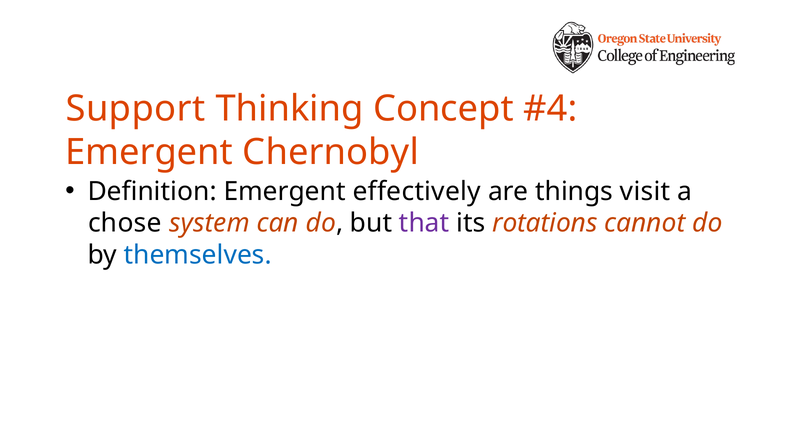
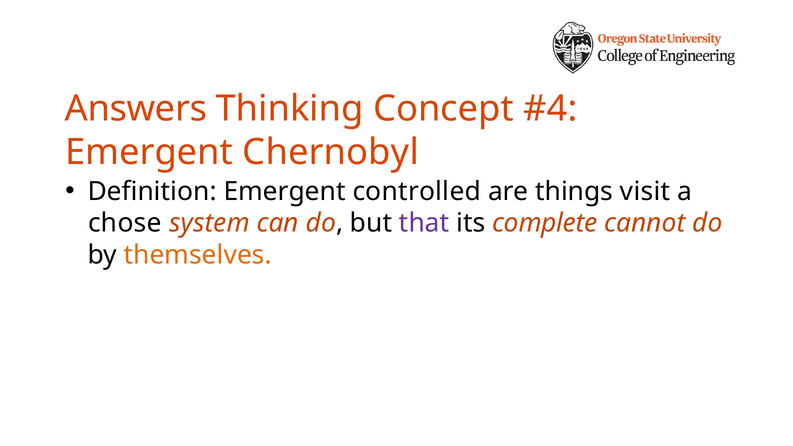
Support: Support -> Answers
effectively: effectively -> controlled
rotations: rotations -> complete
themselves colour: blue -> orange
